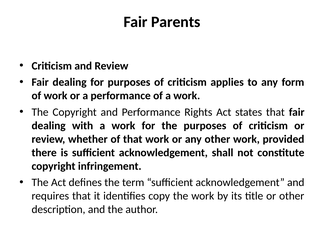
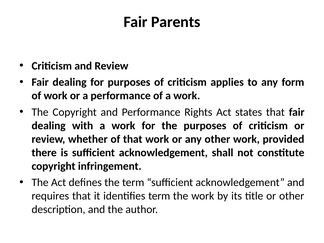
identifies copy: copy -> term
